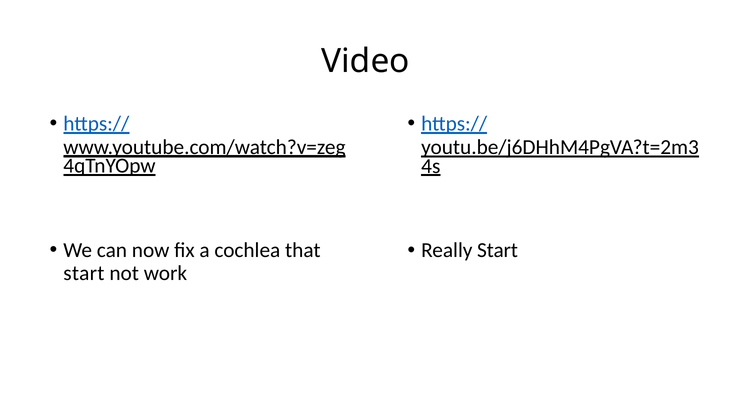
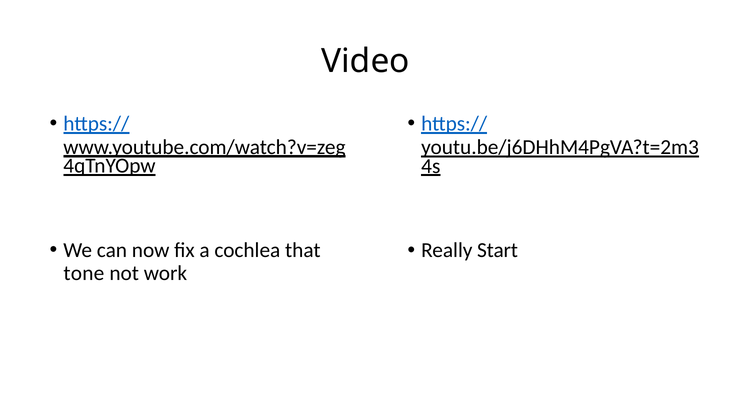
start at (84, 273): start -> tone
